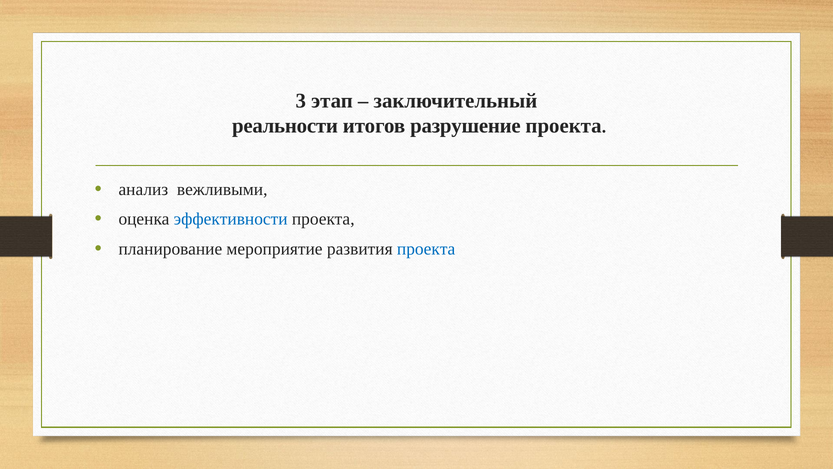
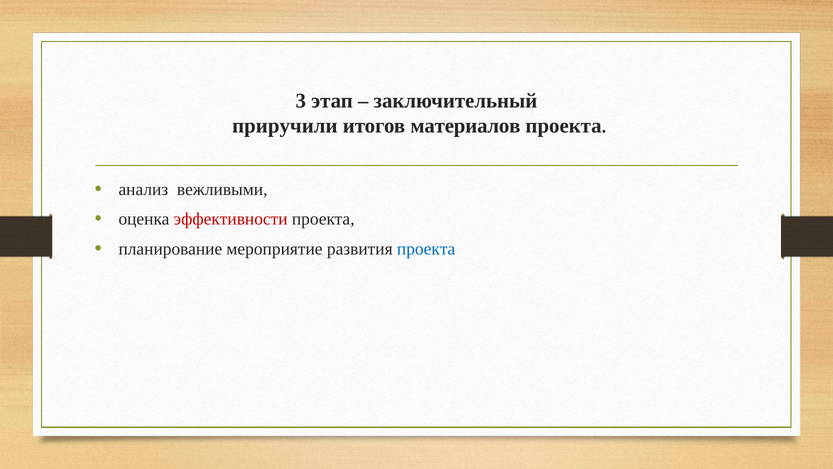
реальности: реальности -> приручили
разрушение: разрушение -> материалов
эффективности colour: blue -> red
